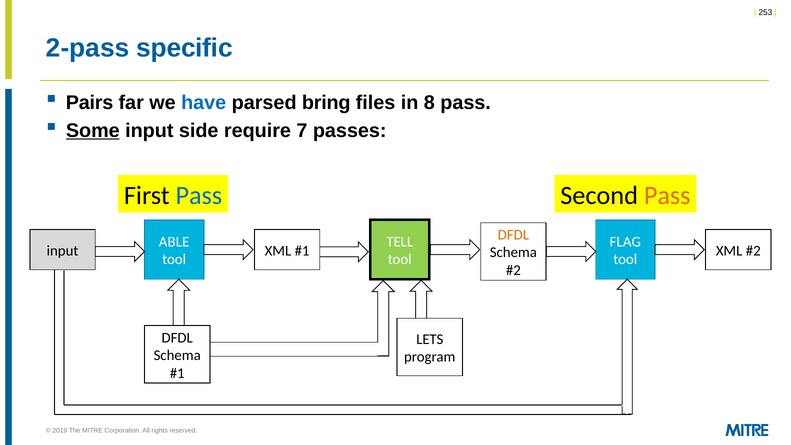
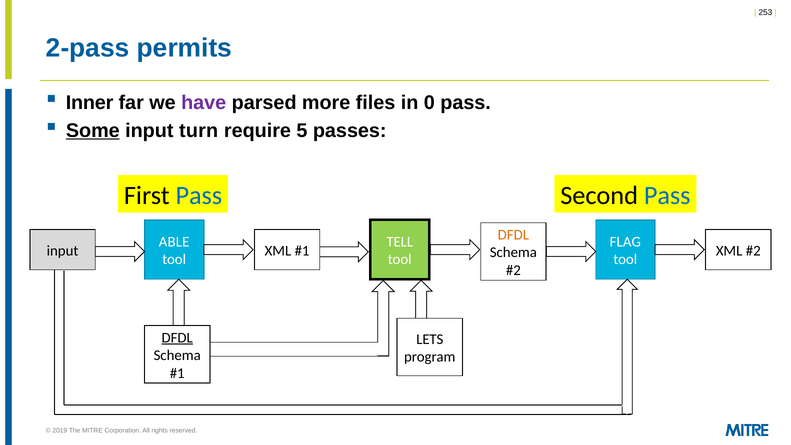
specific: specific -> permits
Pairs: Pairs -> Inner
have colour: blue -> purple
bring: bring -> more
8: 8 -> 0
side: side -> turn
7: 7 -> 5
Pass at (667, 196) colour: orange -> blue
DFDL at (177, 338) underline: none -> present
